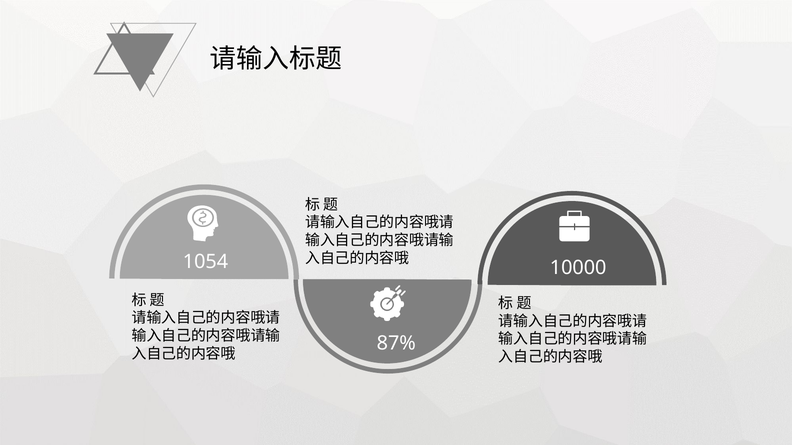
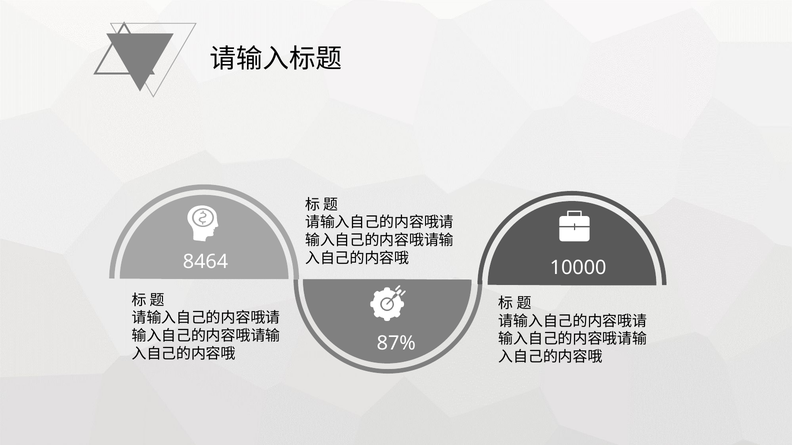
1054: 1054 -> 8464
